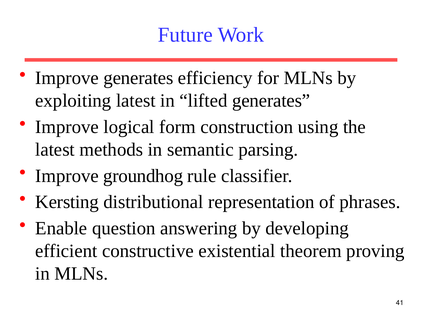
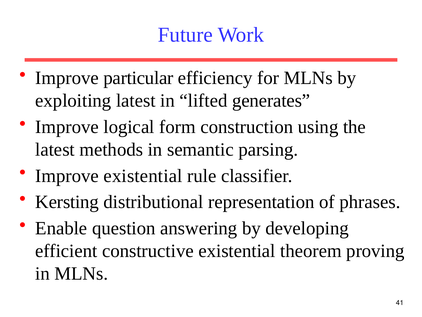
Improve generates: generates -> particular
Improve groundhog: groundhog -> existential
